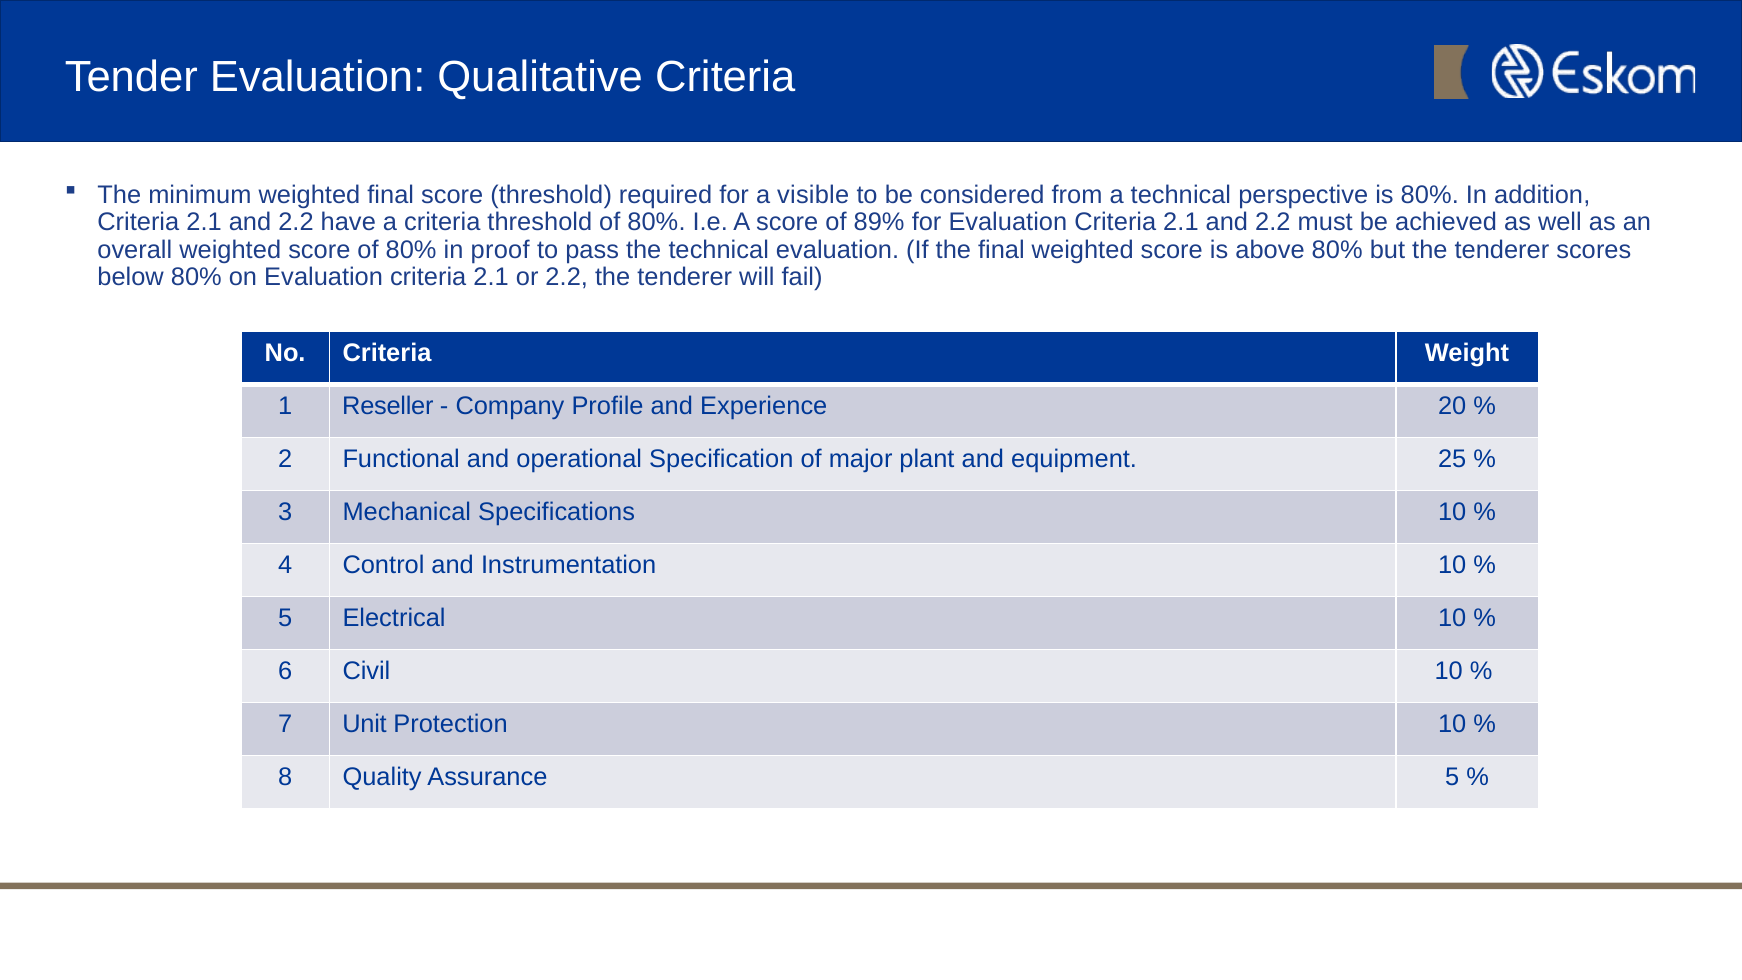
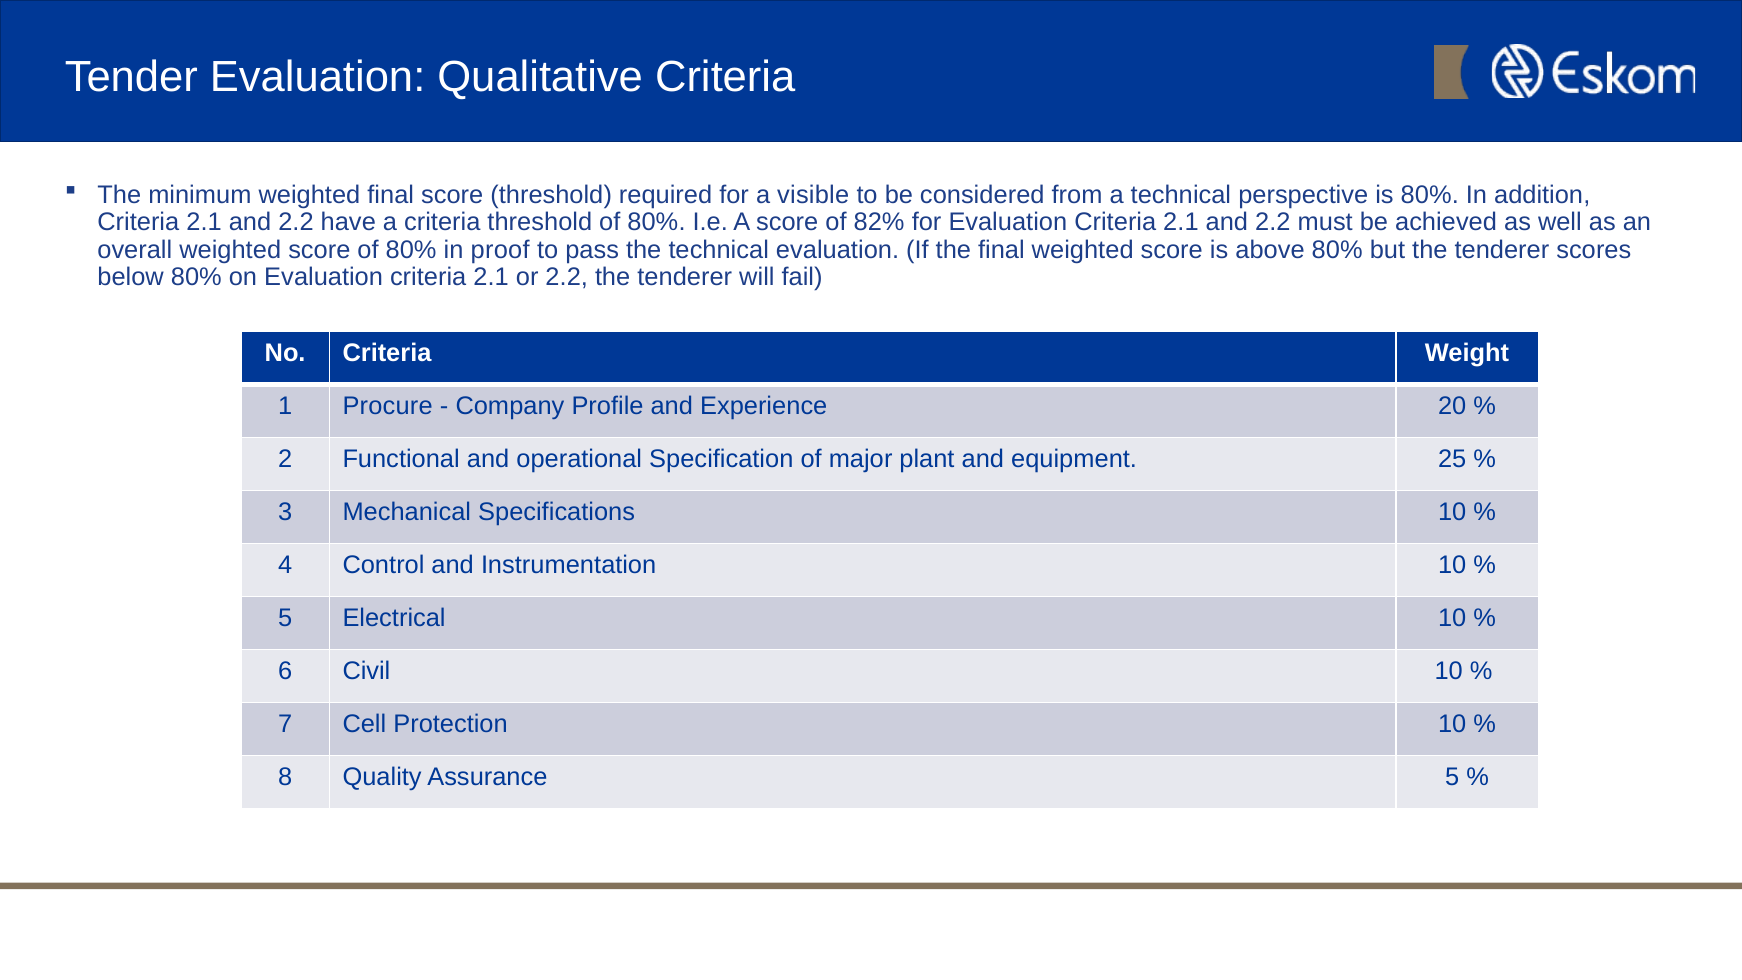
89%: 89% -> 82%
Reseller: Reseller -> Procure
Unit: Unit -> Cell
